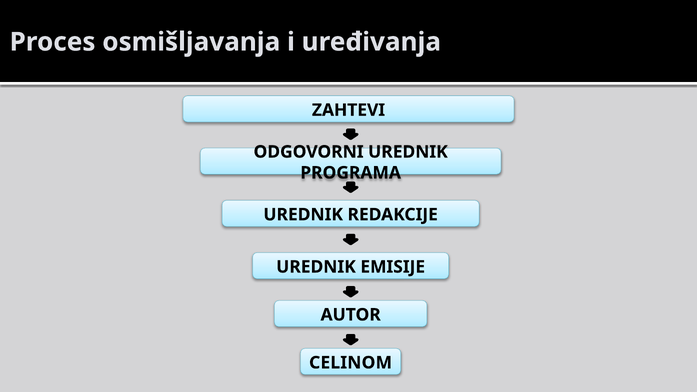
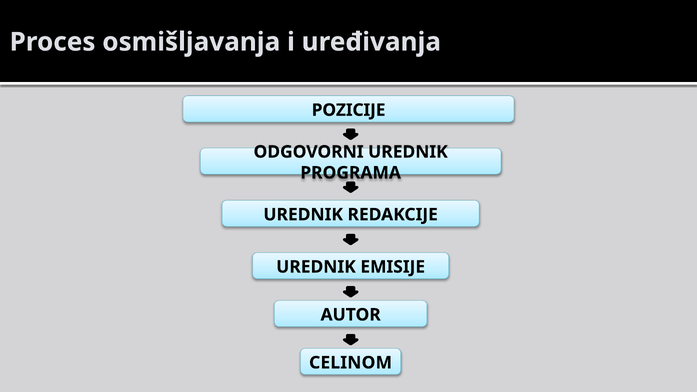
ZAHTEVI: ZAHTEVI -> POZICIJE
